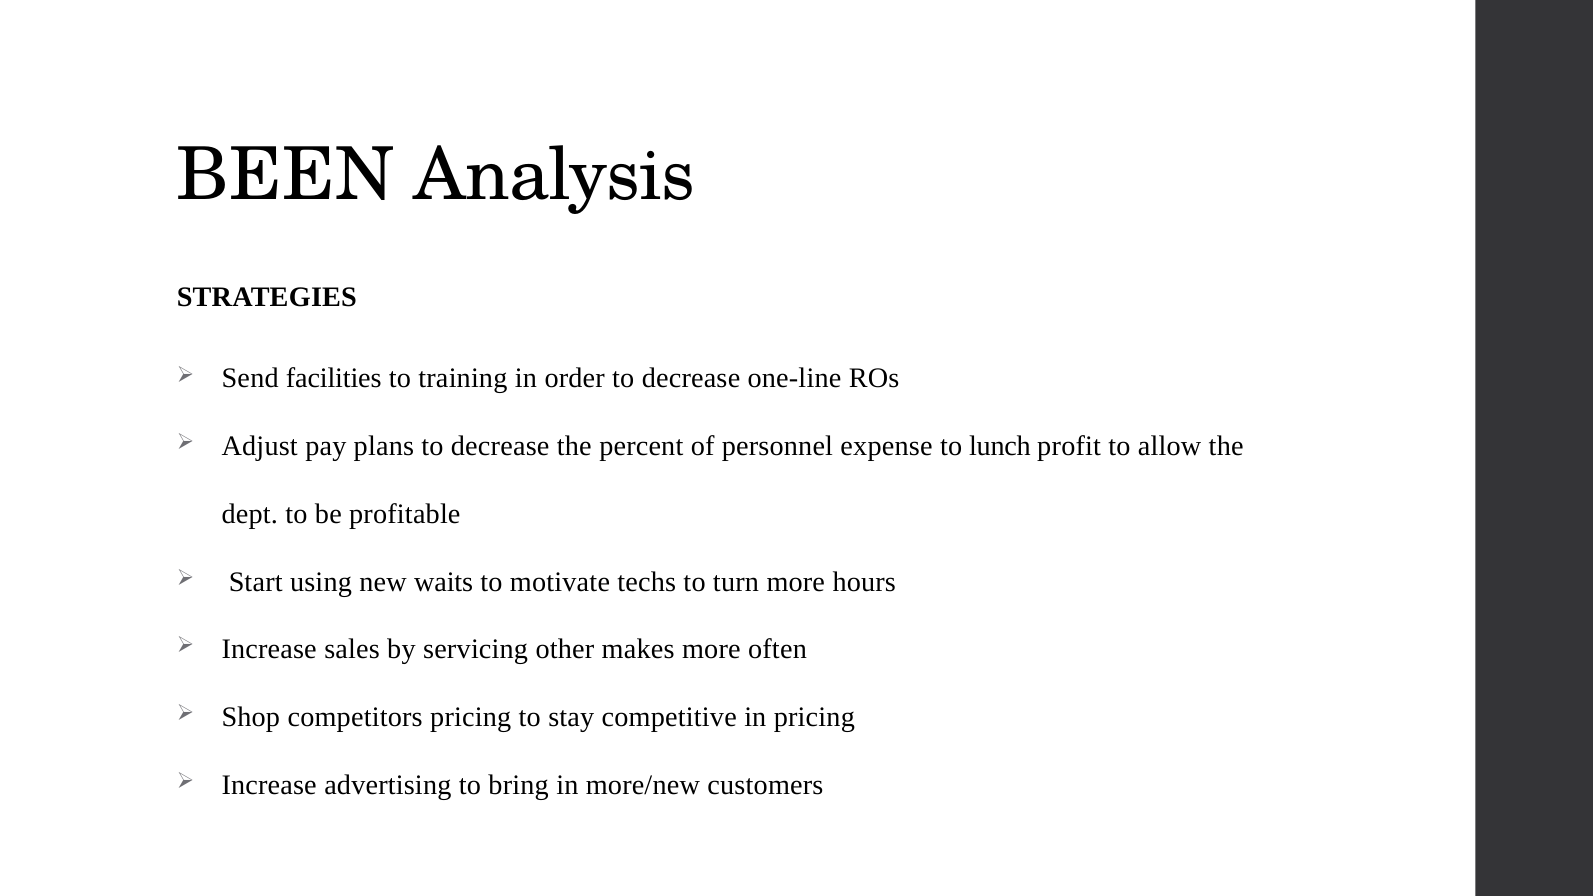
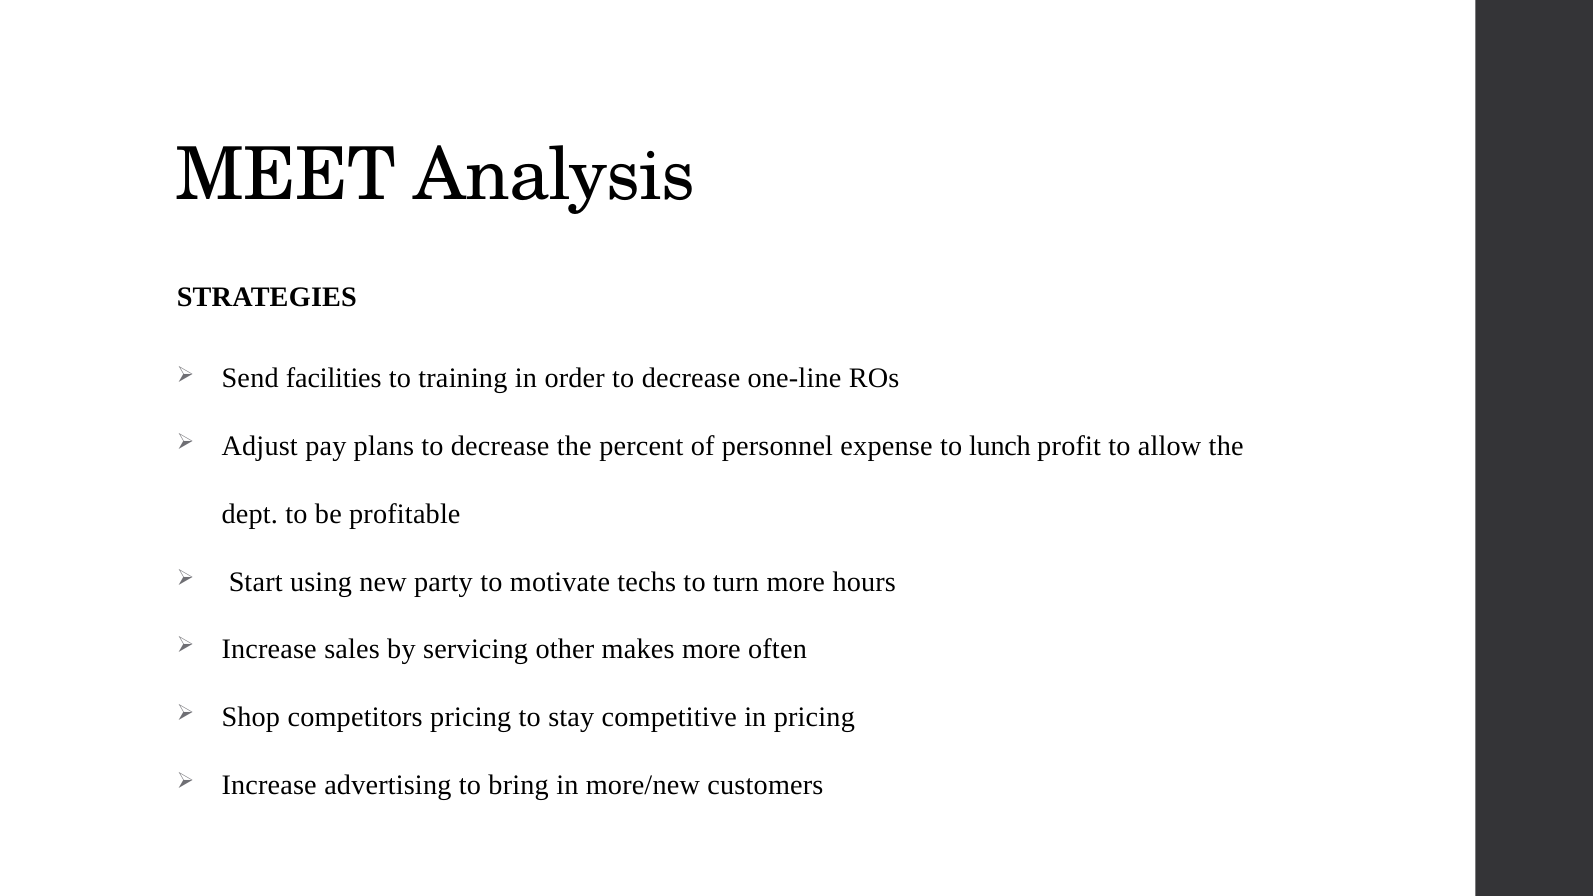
BEEN: BEEN -> MEET
waits: waits -> party
